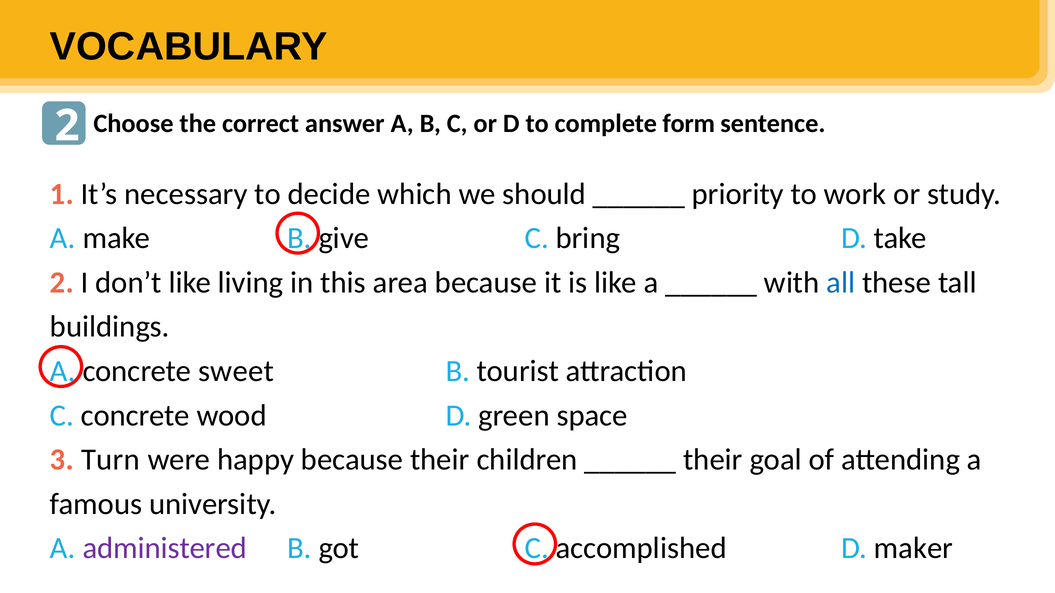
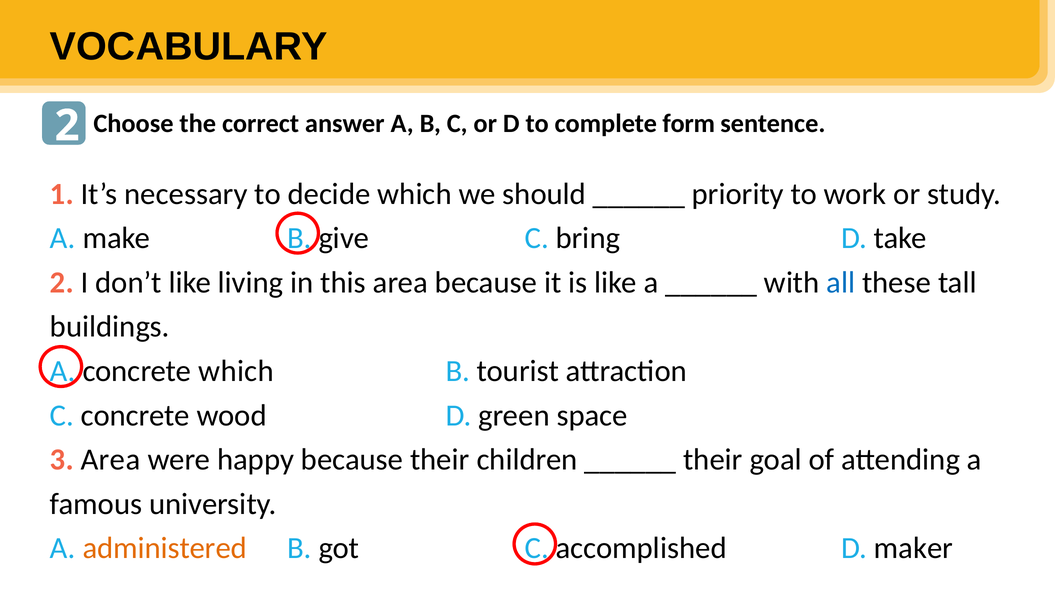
concrete sweet: sweet -> which
3 Turn: Turn -> Area
administered colour: purple -> orange
